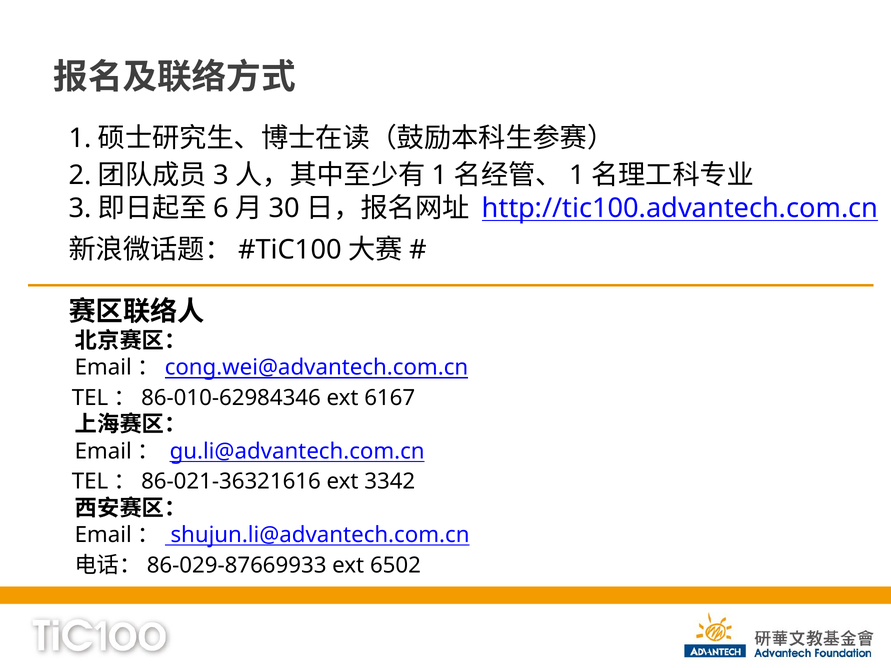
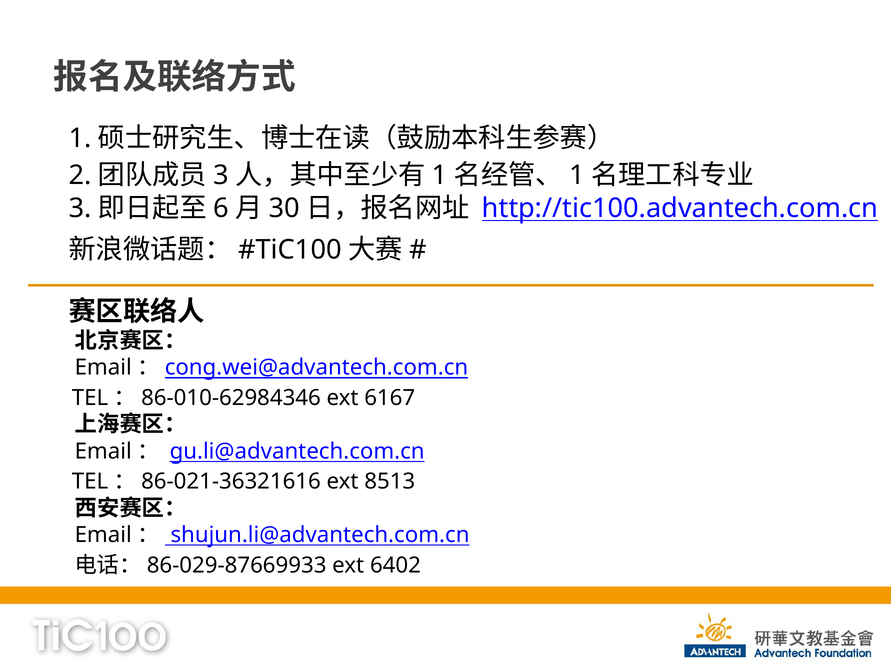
3342: 3342 -> 8513
6502: 6502 -> 6402
